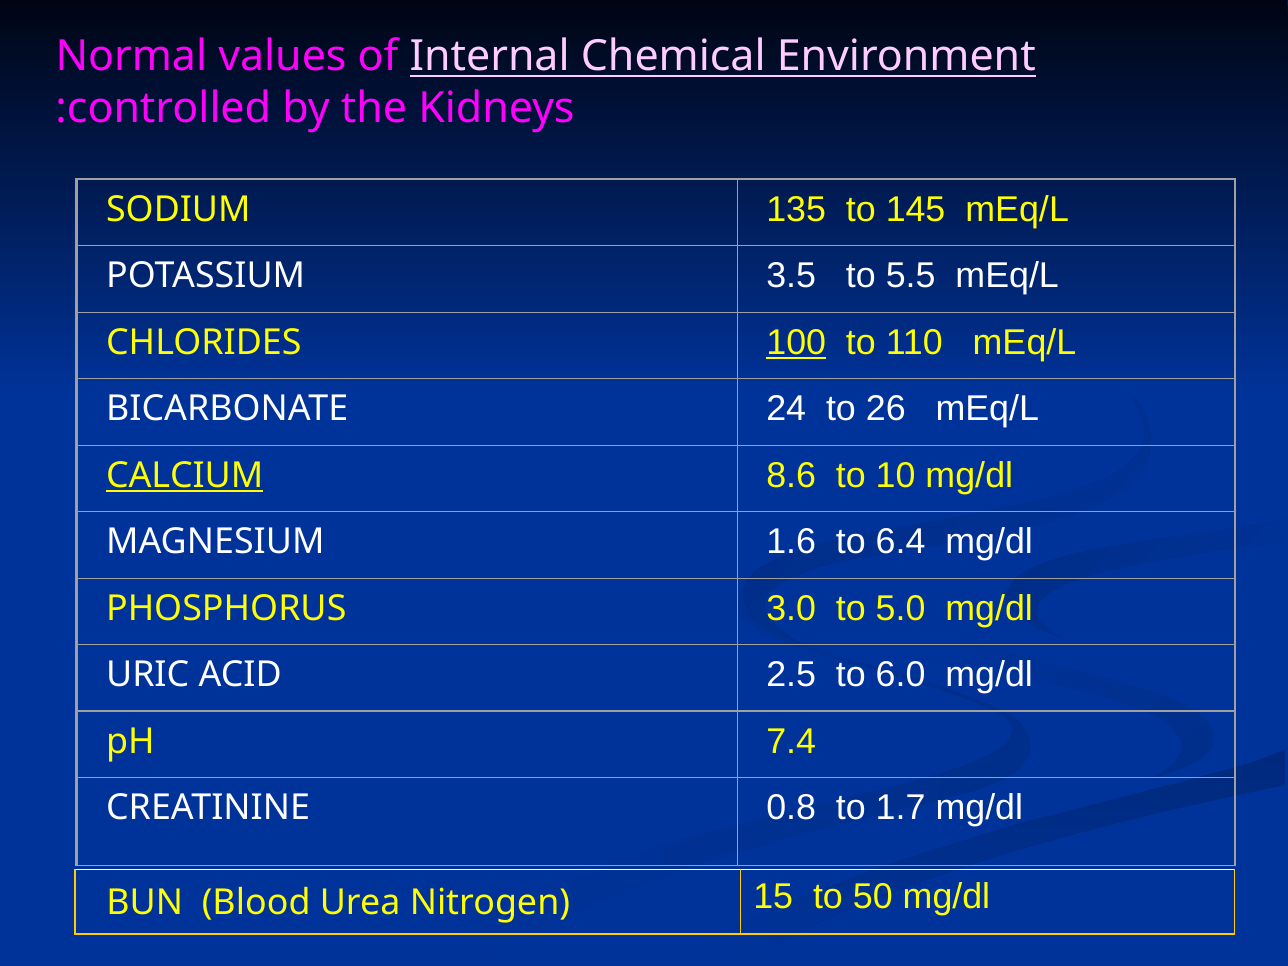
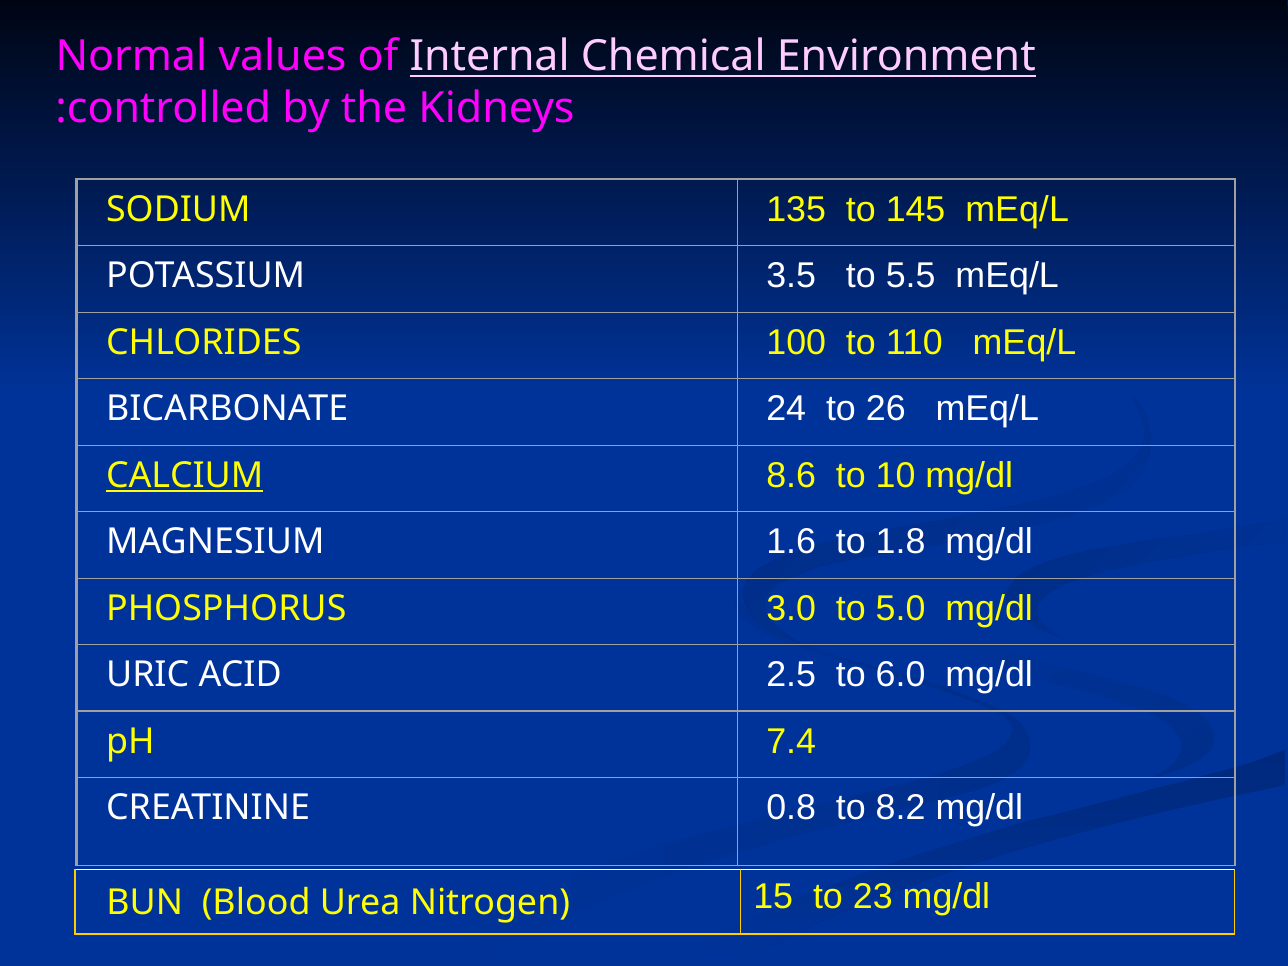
100 underline: present -> none
6.4: 6.4 -> 1.8
1.7: 1.7 -> 8.2
50: 50 -> 23
